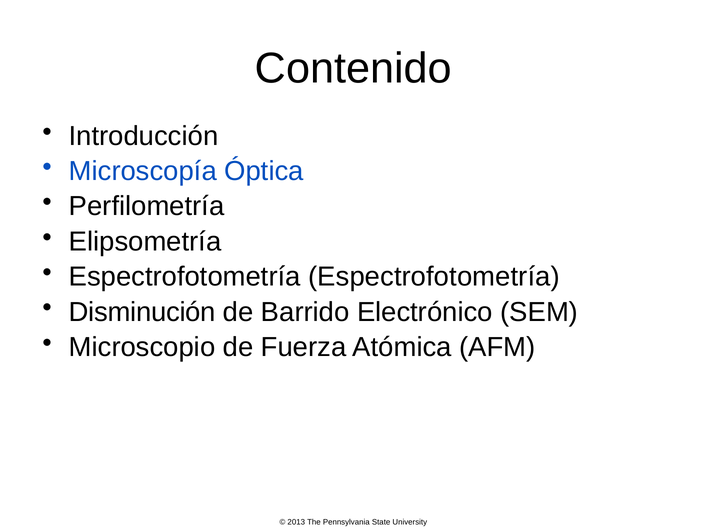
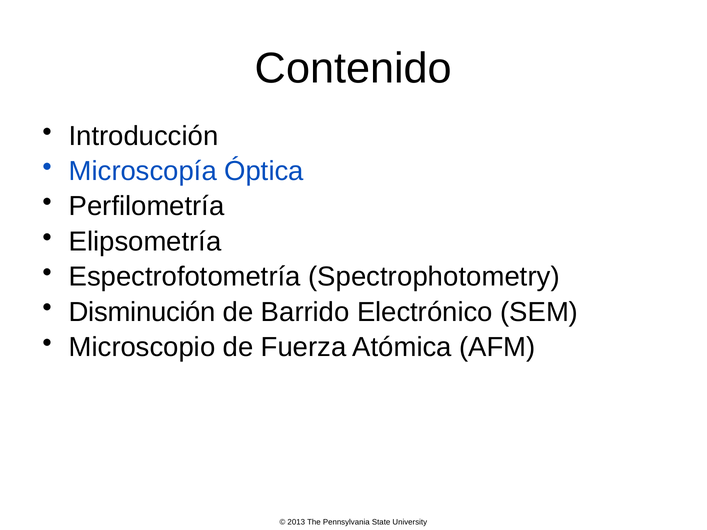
Espectrofotometría Espectrofotometría: Espectrofotometría -> Spectrophotometry
